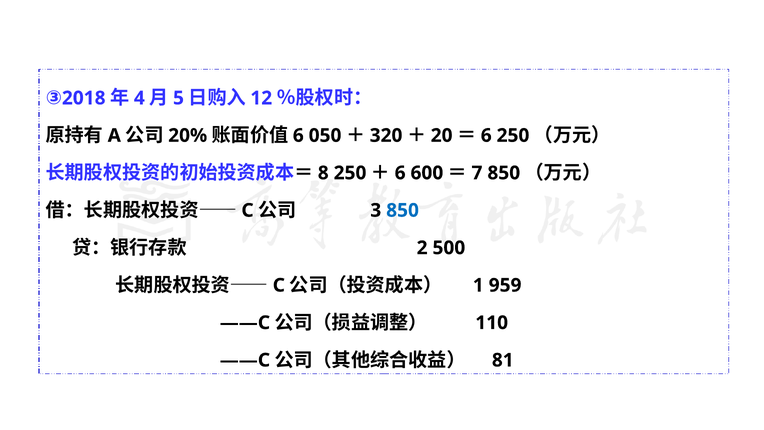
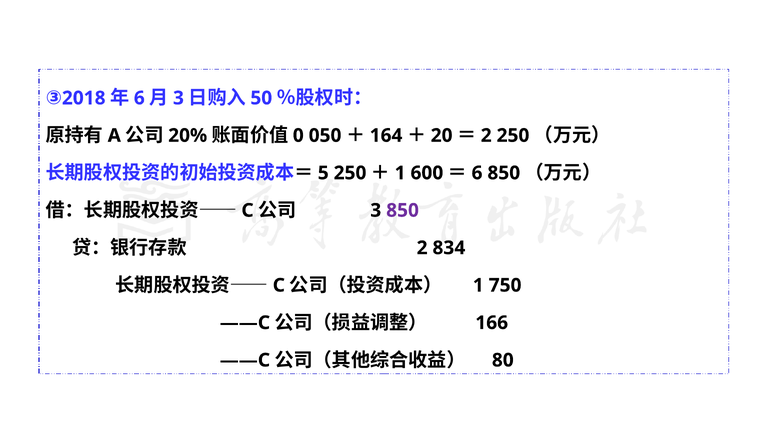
4 at (139, 98): 4 -> 6
5 at (178, 98): 5 -> 3
12: 12 -> 50
6 at (298, 135): 6 -> 0
320: 320 -> 164
6 at (486, 135): 6 -> 2
8: 8 -> 5
6 at (400, 173): 6 -> 1
7 at (477, 173): 7 -> 6
850 at (403, 210) colour: blue -> purple
500: 500 -> 834
959: 959 -> 750
110: 110 -> 166
81: 81 -> 80
